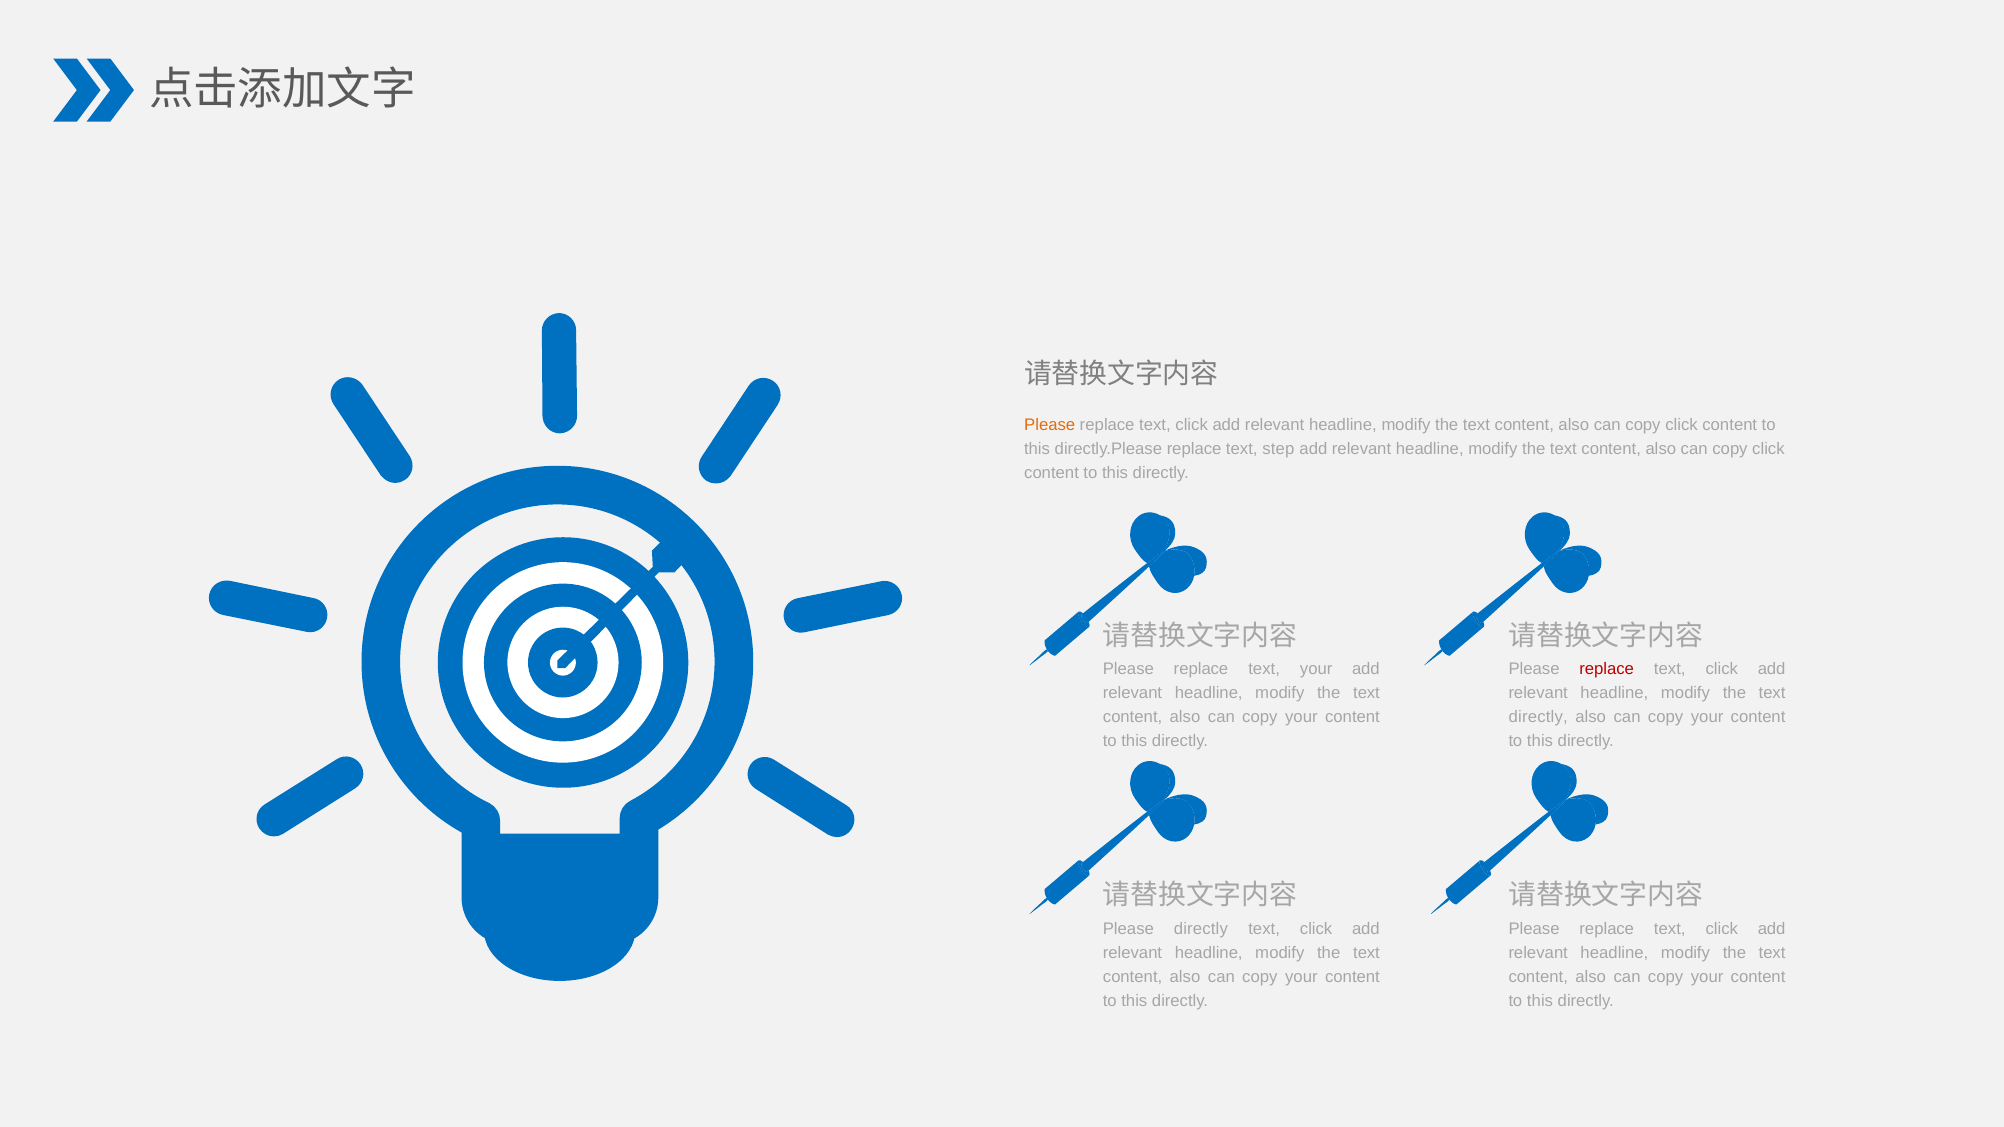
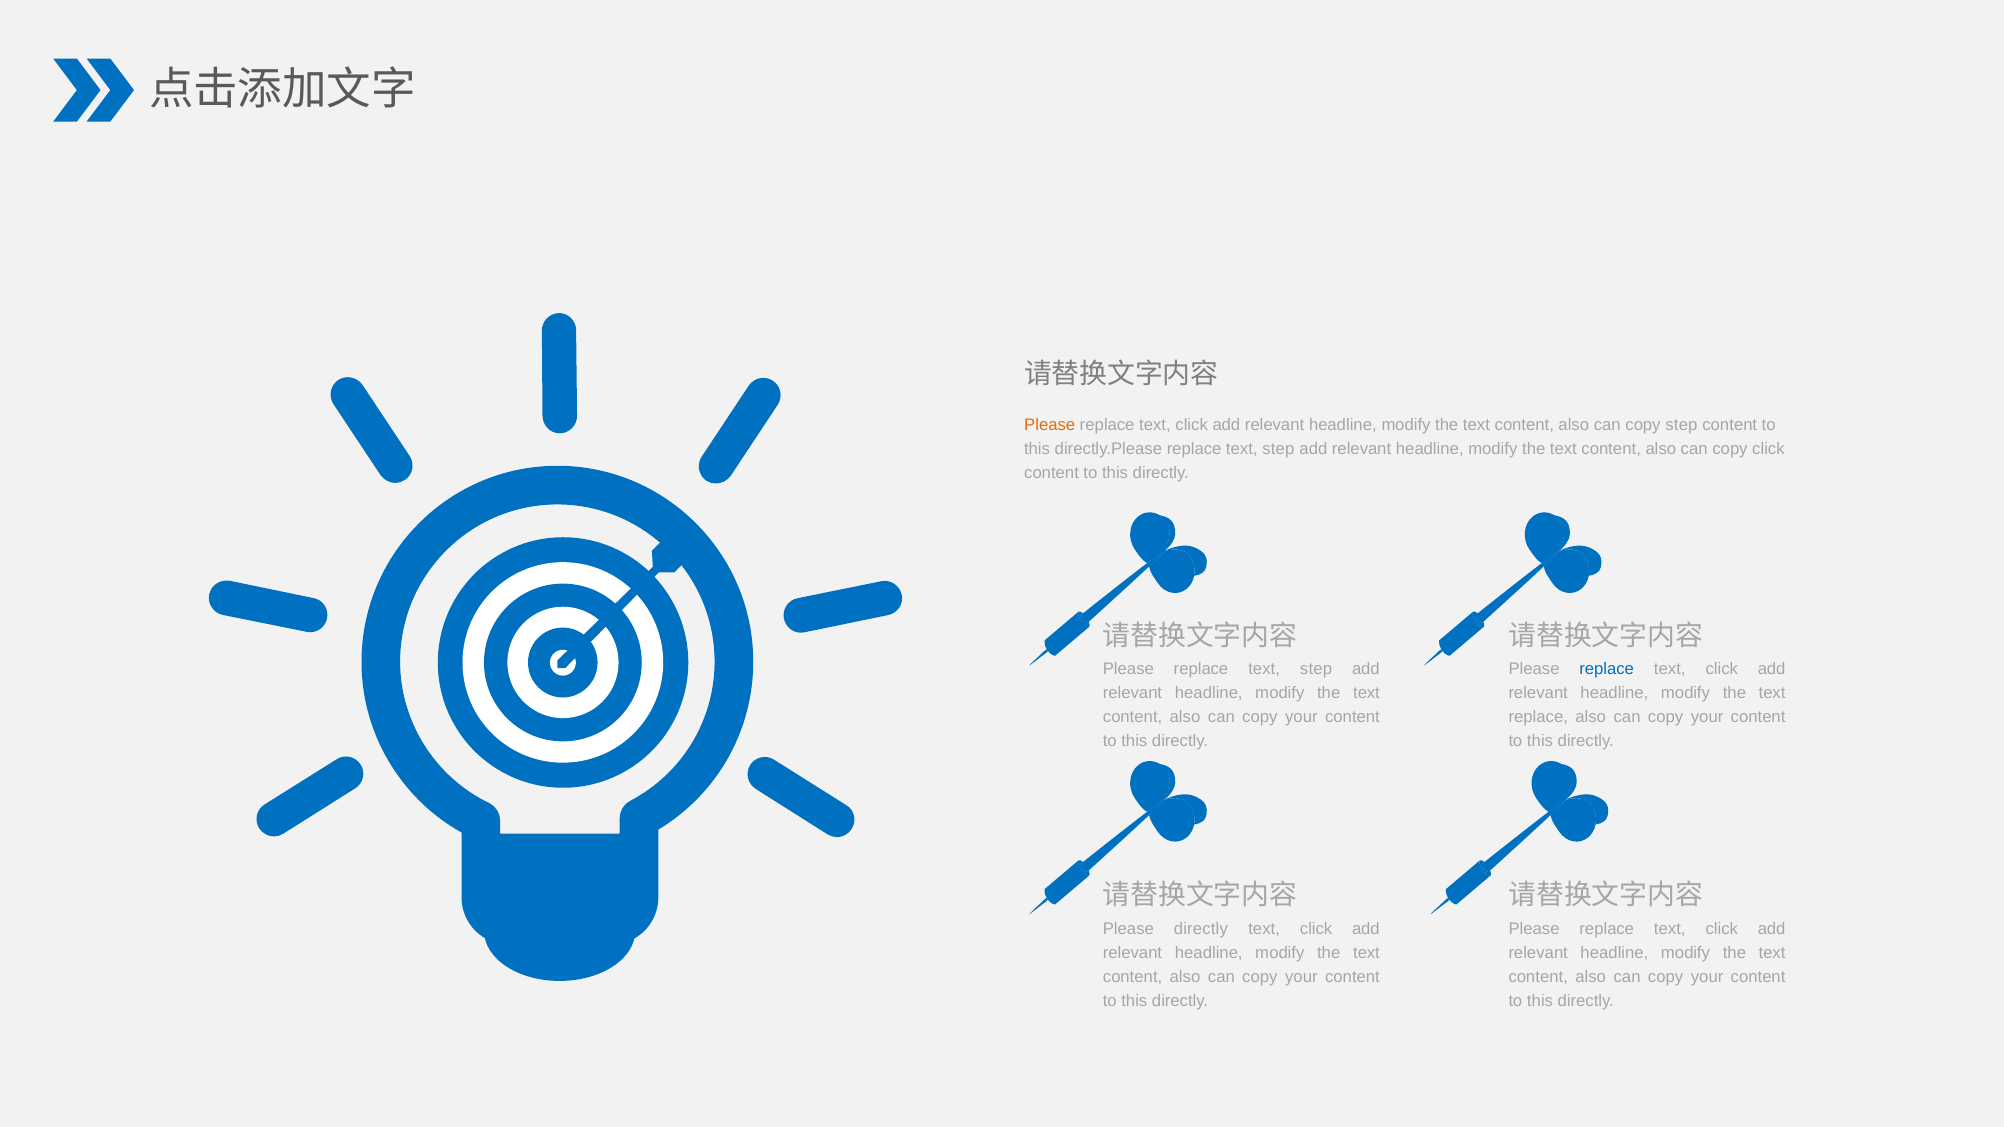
click at (1682, 425): click -> step
Please replace text your: your -> step
replace at (1607, 670) colour: red -> blue
directly at (1538, 717): directly -> replace
